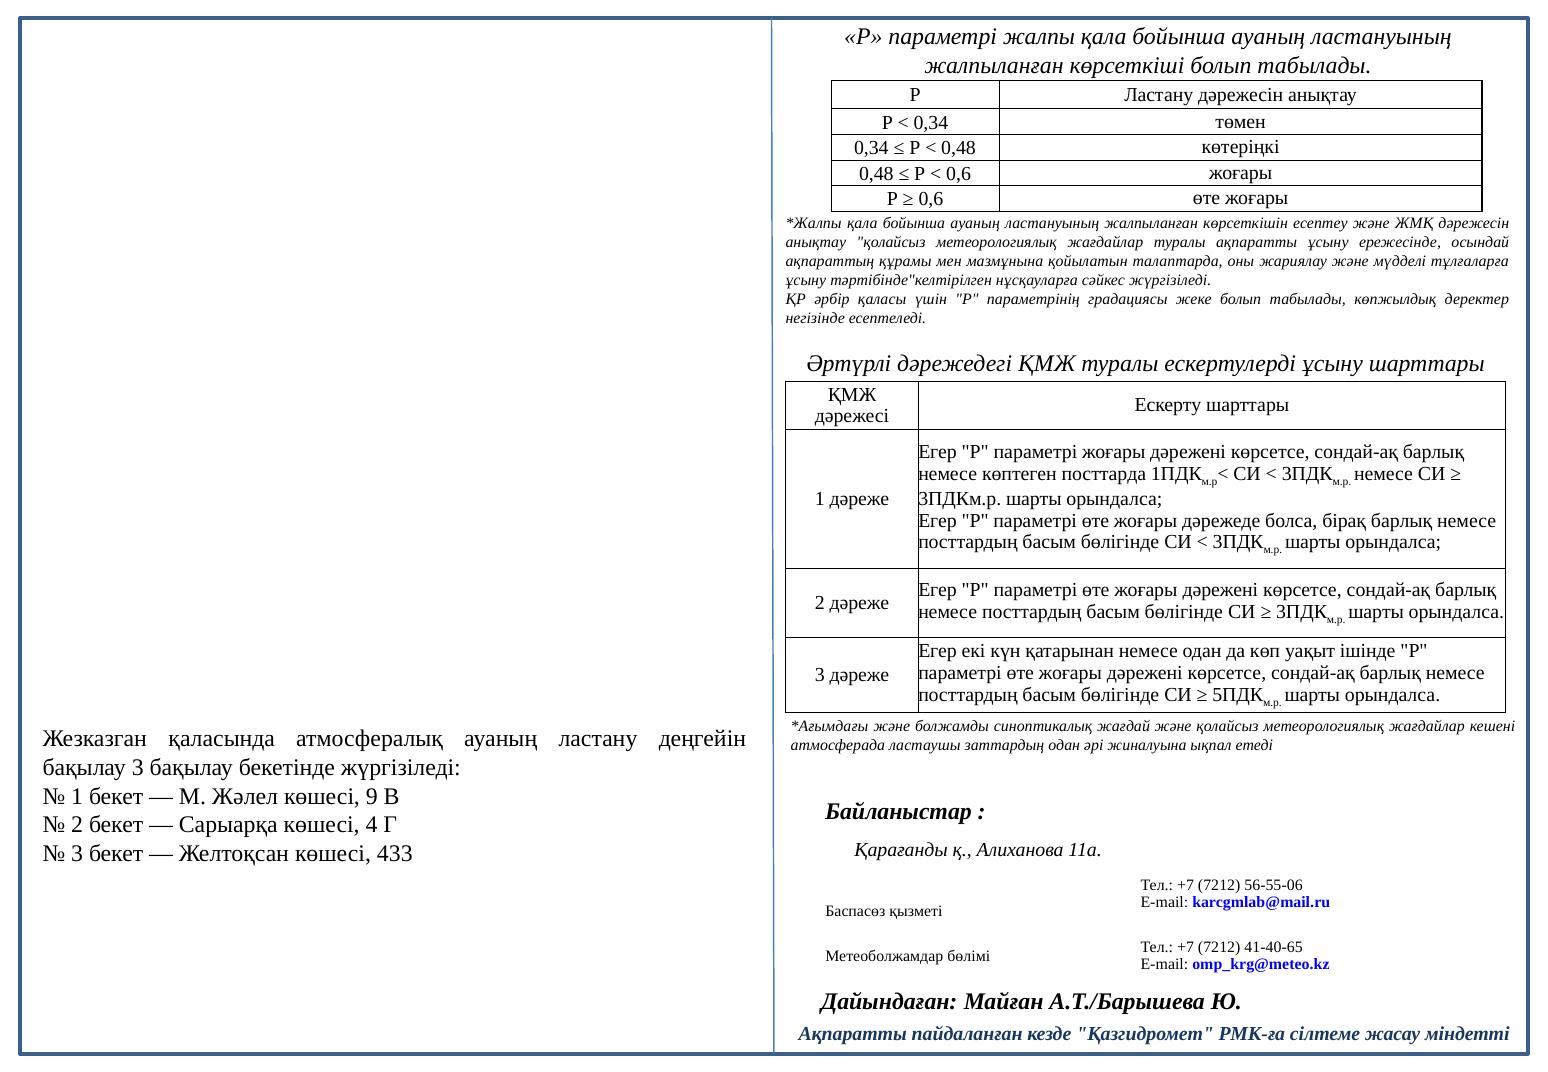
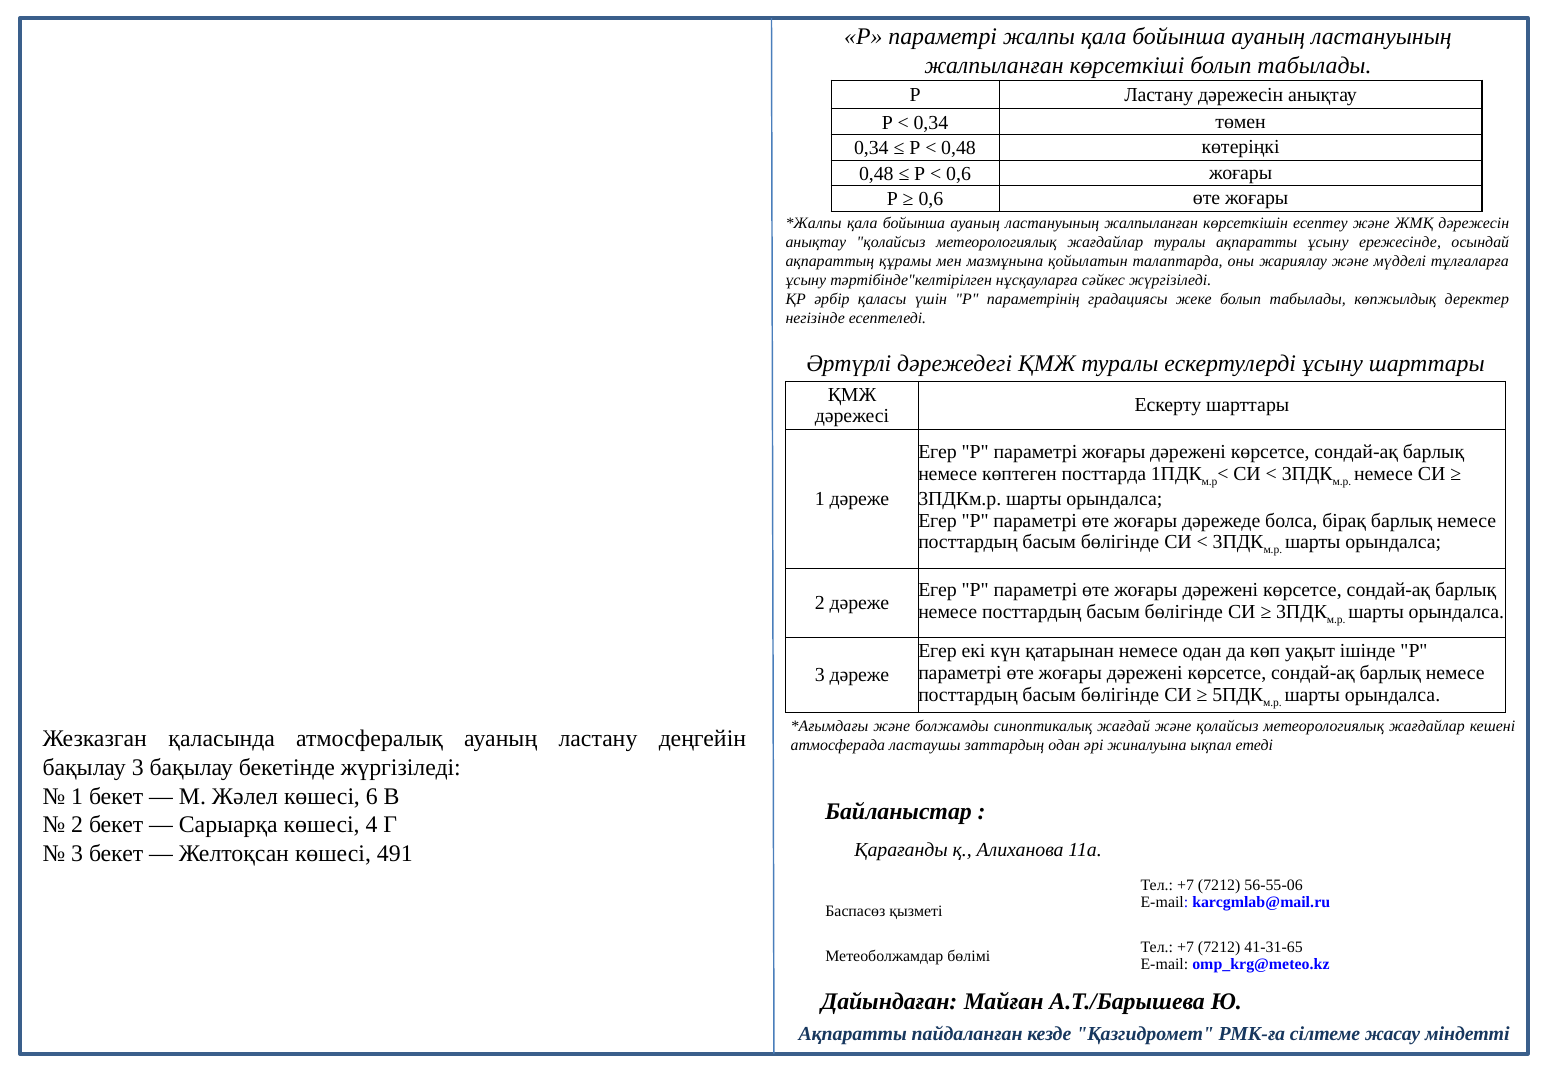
9: 9 -> 6
433: 433 -> 491
41-40-65: 41-40-65 -> 41-31-65
